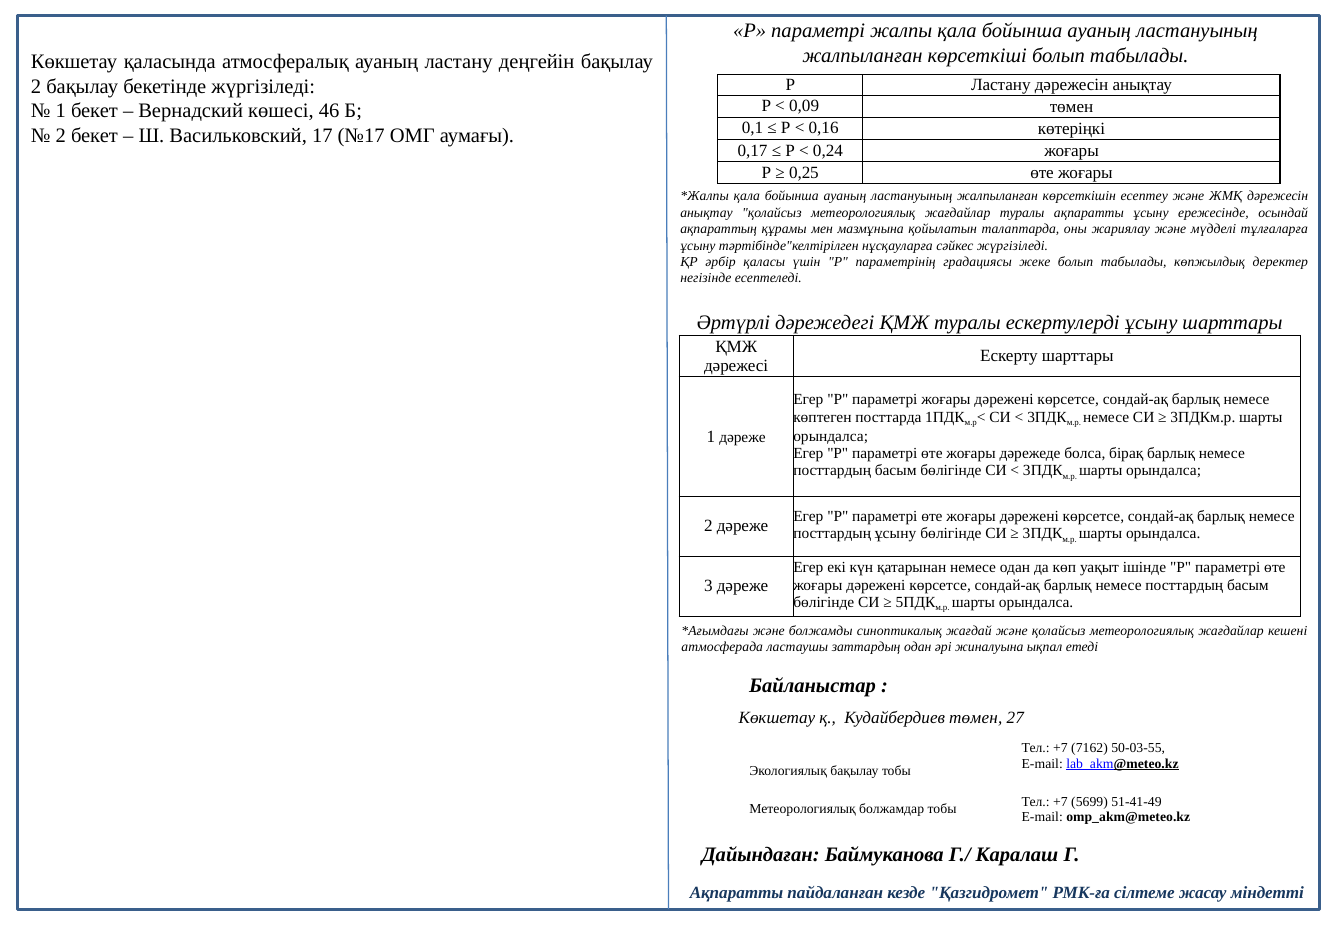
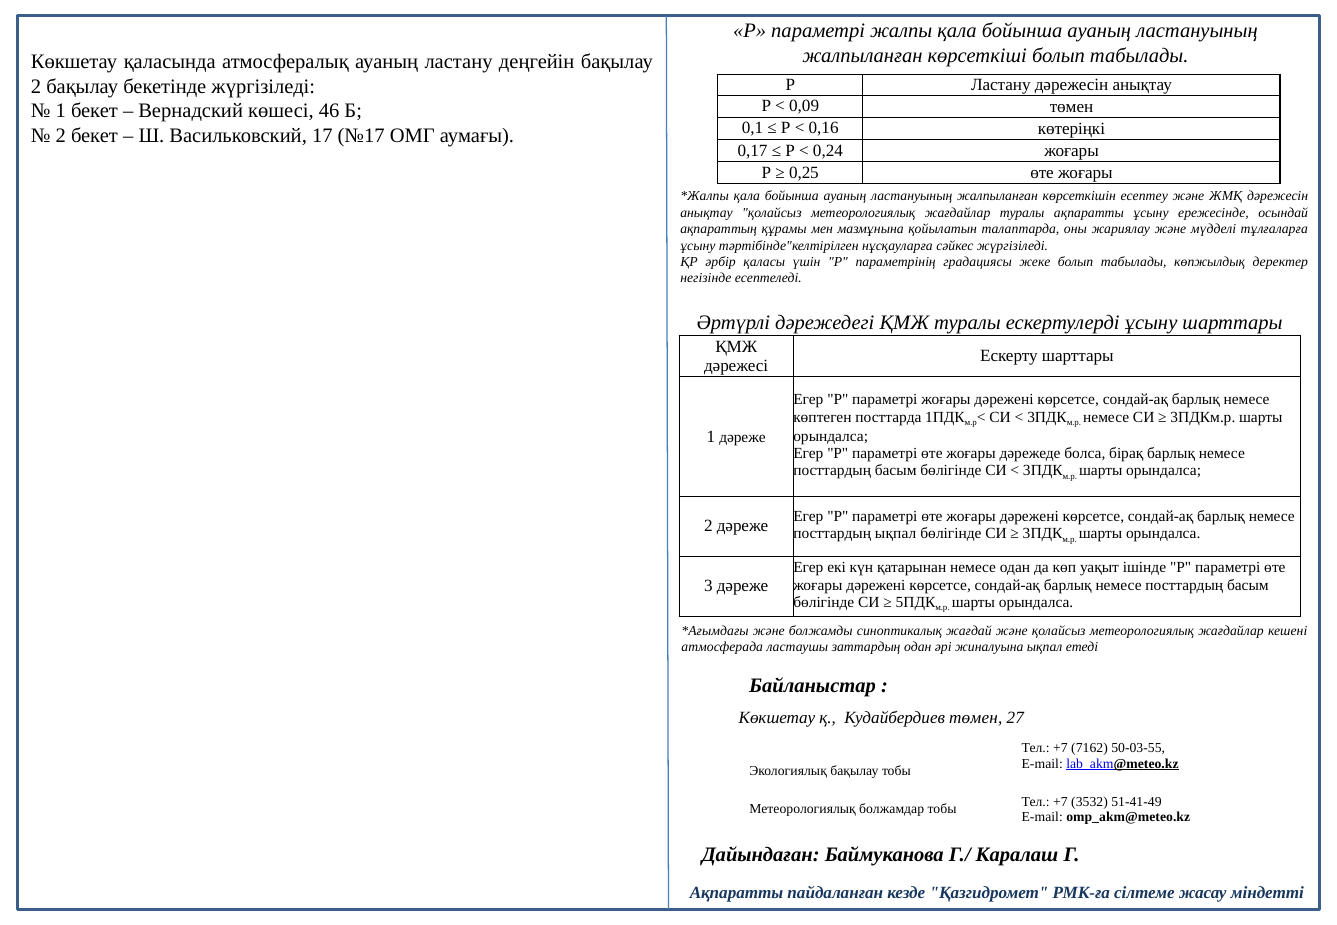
посттардың ұсыну: ұсыну -> ықпал
5699: 5699 -> 3532
